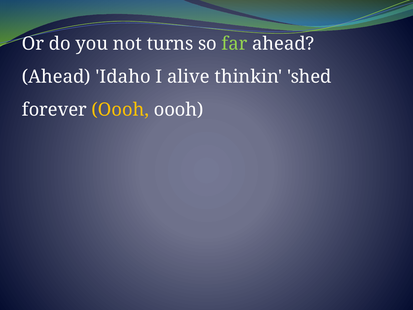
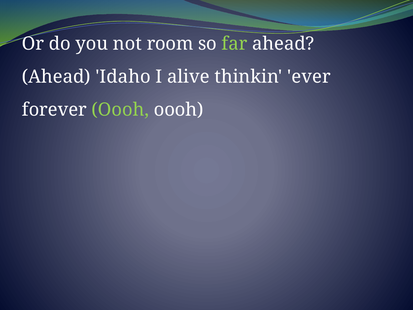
turns: turns -> room
shed: shed -> ever
Oooh at (120, 110) colour: yellow -> light green
